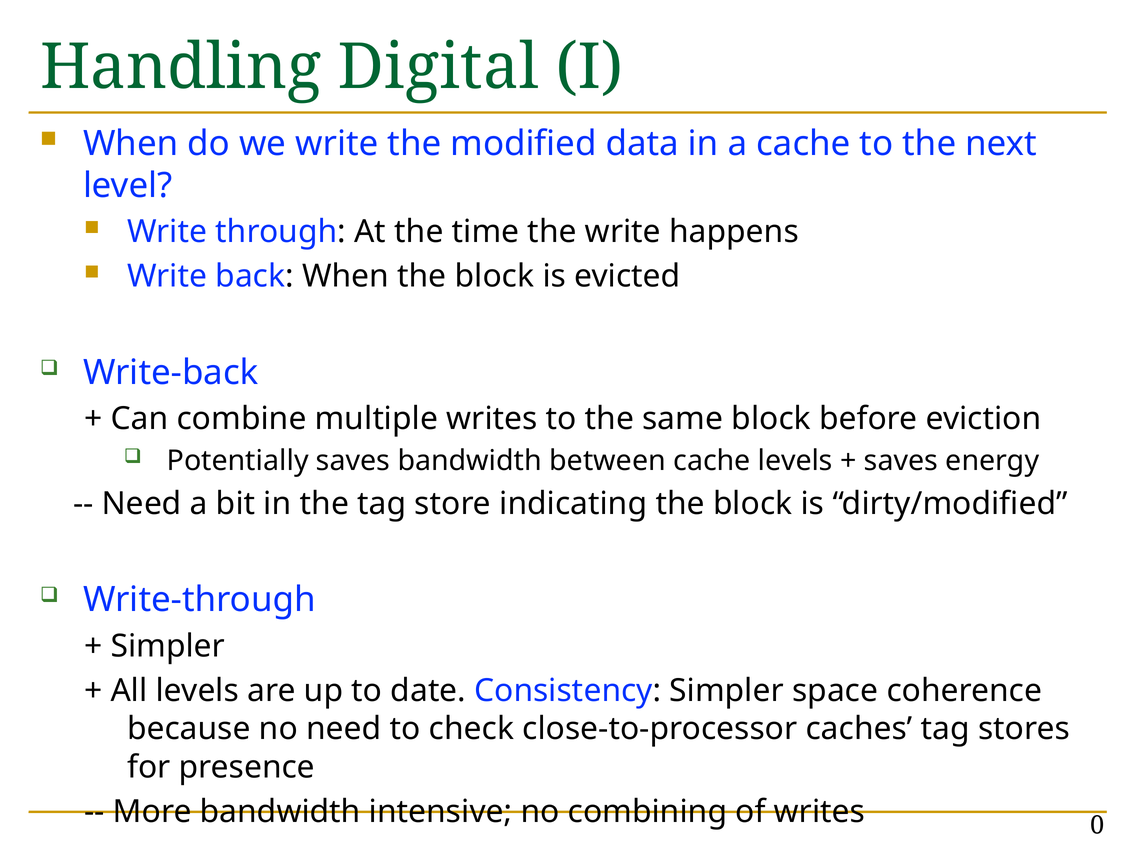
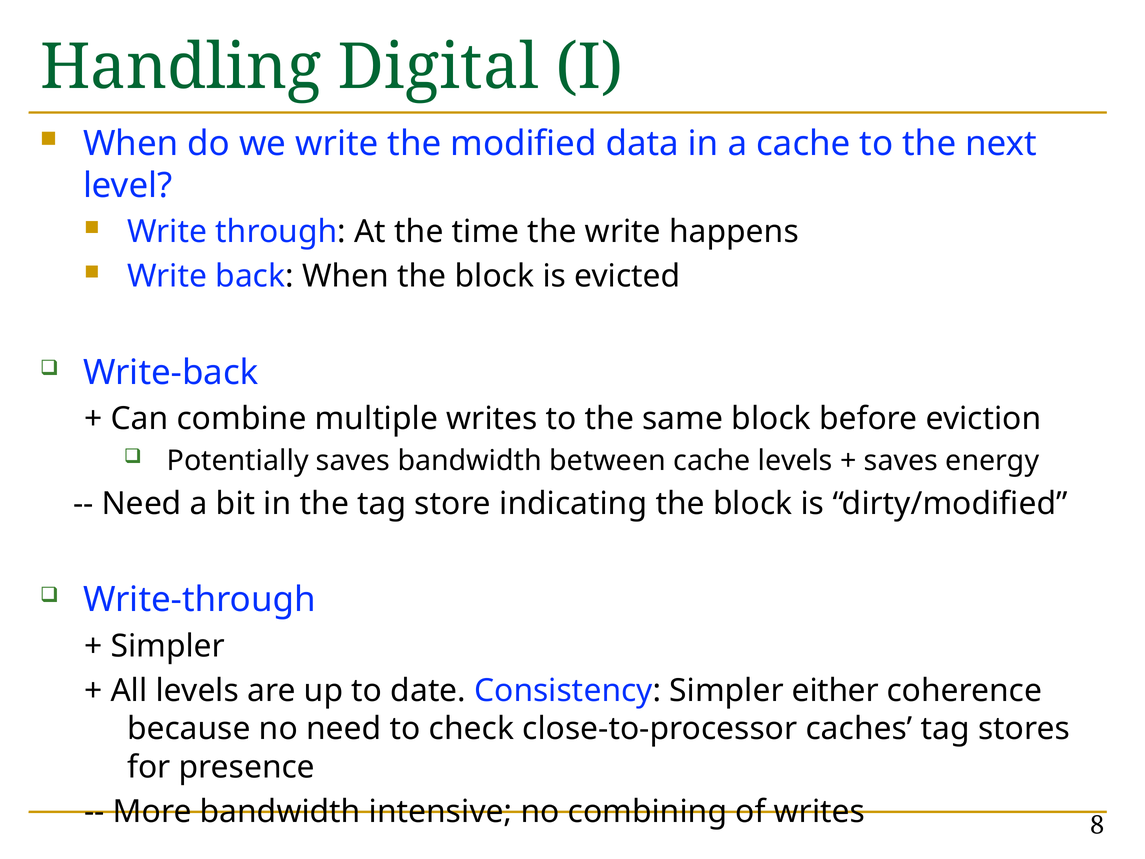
space: space -> either
0: 0 -> 8
